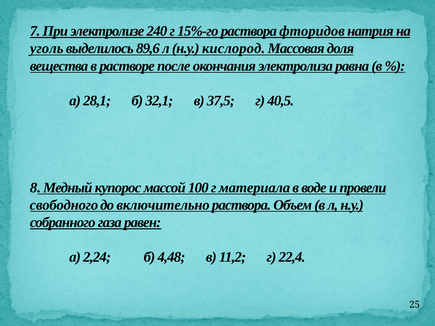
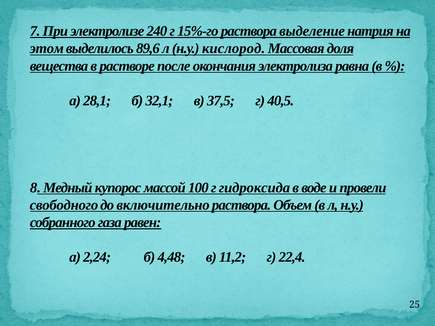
фторидов: фторидов -> выделение
уголь: уголь -> этом
материала: материала -> гидроксида
